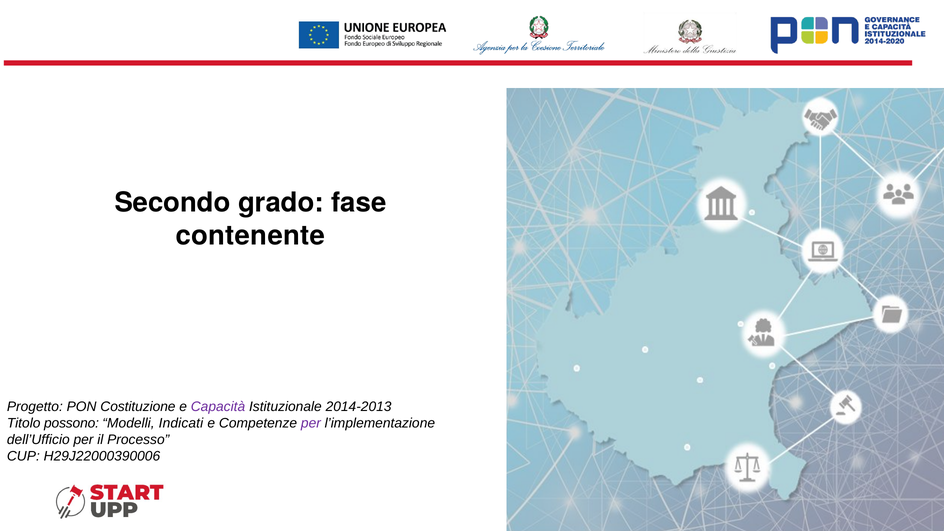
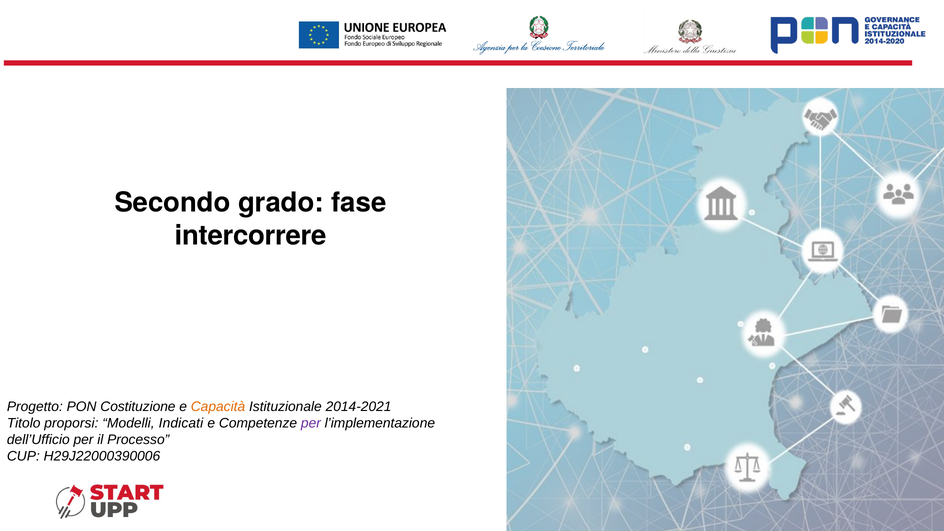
contenente: contenente -> intercorrere
Capacità colour: purple -> orange
2014-2013: 2014-2013 -> 2014-2021
possono: possono -> proporsi
